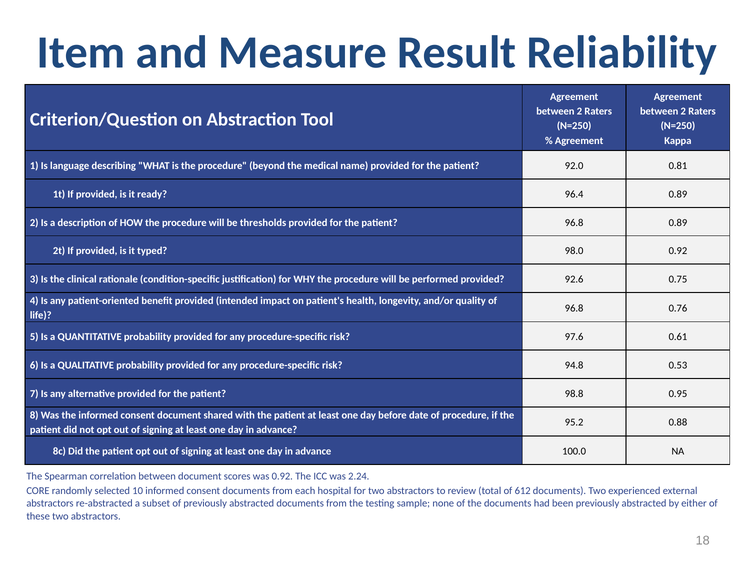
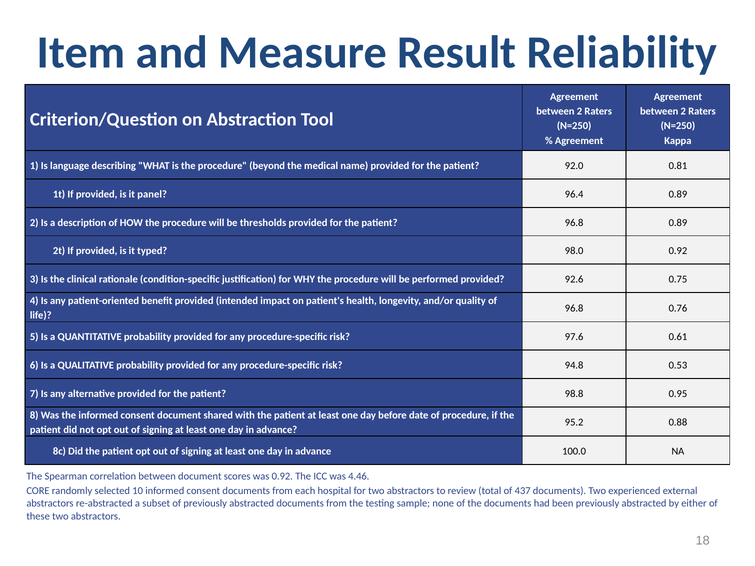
ready: ready -> panel
2.24: 2.24 -> 4.46
612: 612 -> 437
